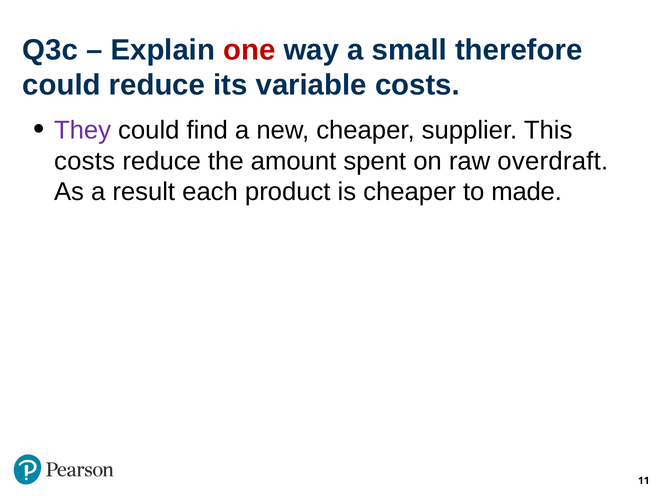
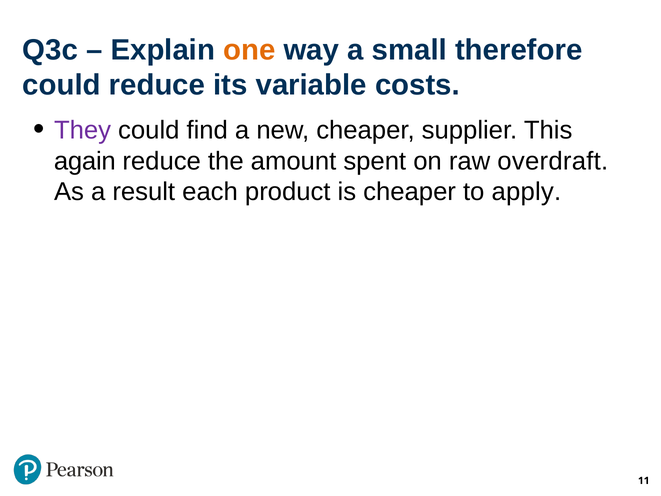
one colour: red -> orange
costs at (85, 161): costs -> again
made: made -> apply
